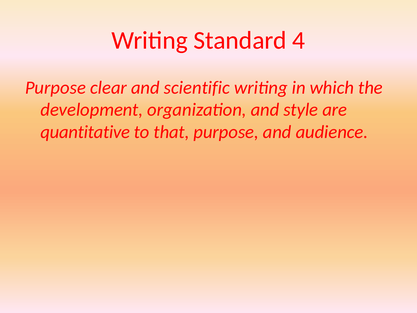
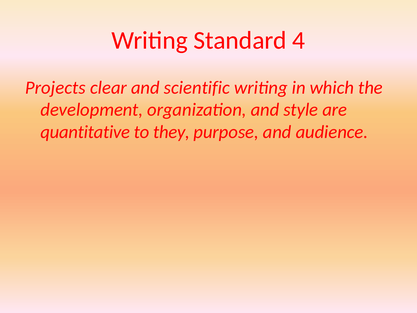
Purpose at (55, 87): Purpose -> Projects
that: that -> they
